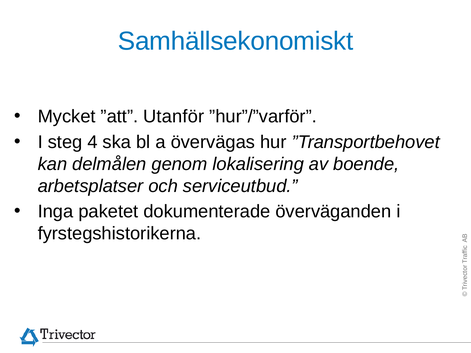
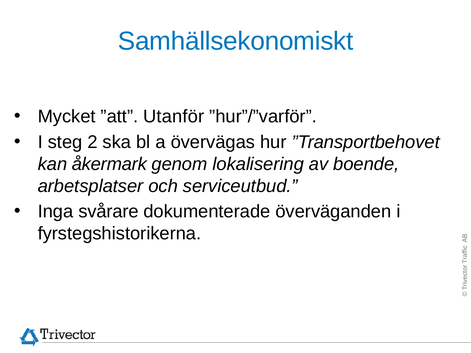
4: 4 -> 2
delmålen: delmålen -> åkermark
paketet: paketet -> svårare
